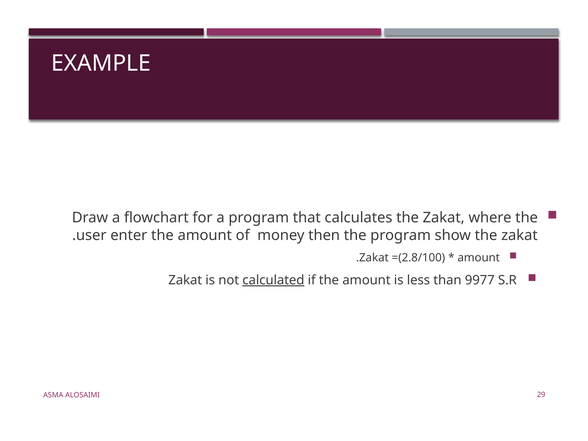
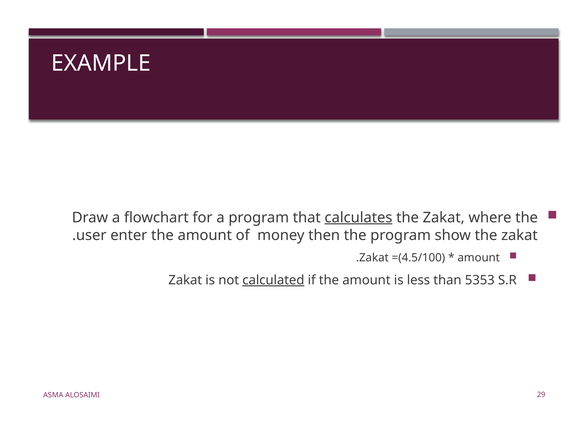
calculates underline: none -> present
=(2.8/100: =(2.8/100 -> =(4.5/100
9977: 9977 -> 5353
